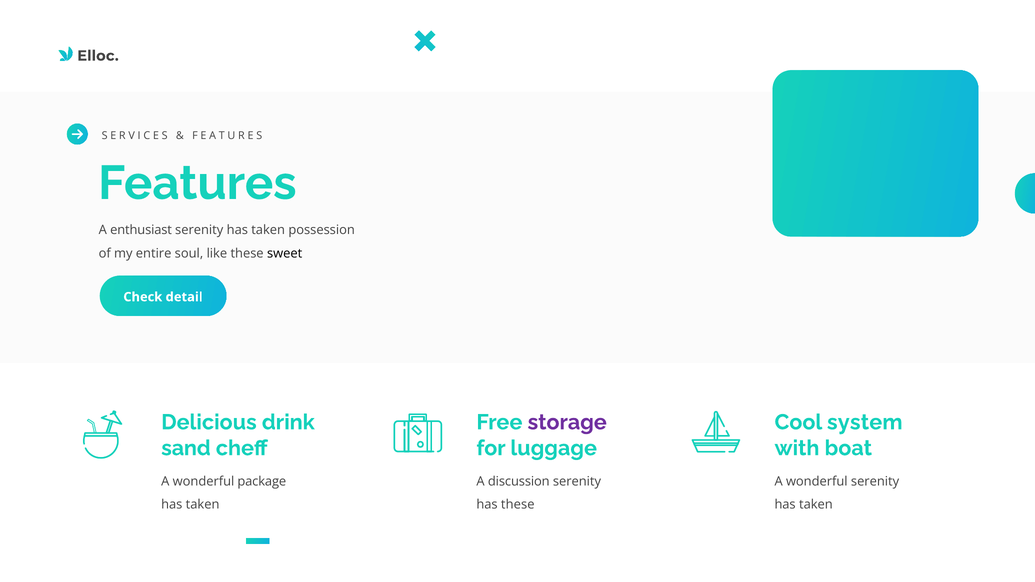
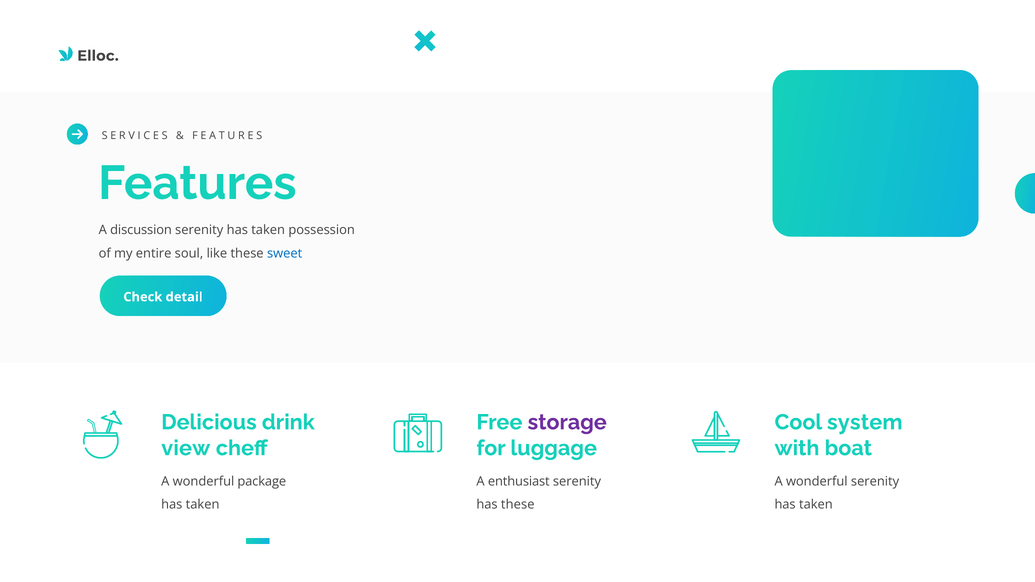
enthusiast: enthusiast -> discussion
sweet colour: black -> blue
sand: sand -> view
discussion: discussion -> enthusiast
